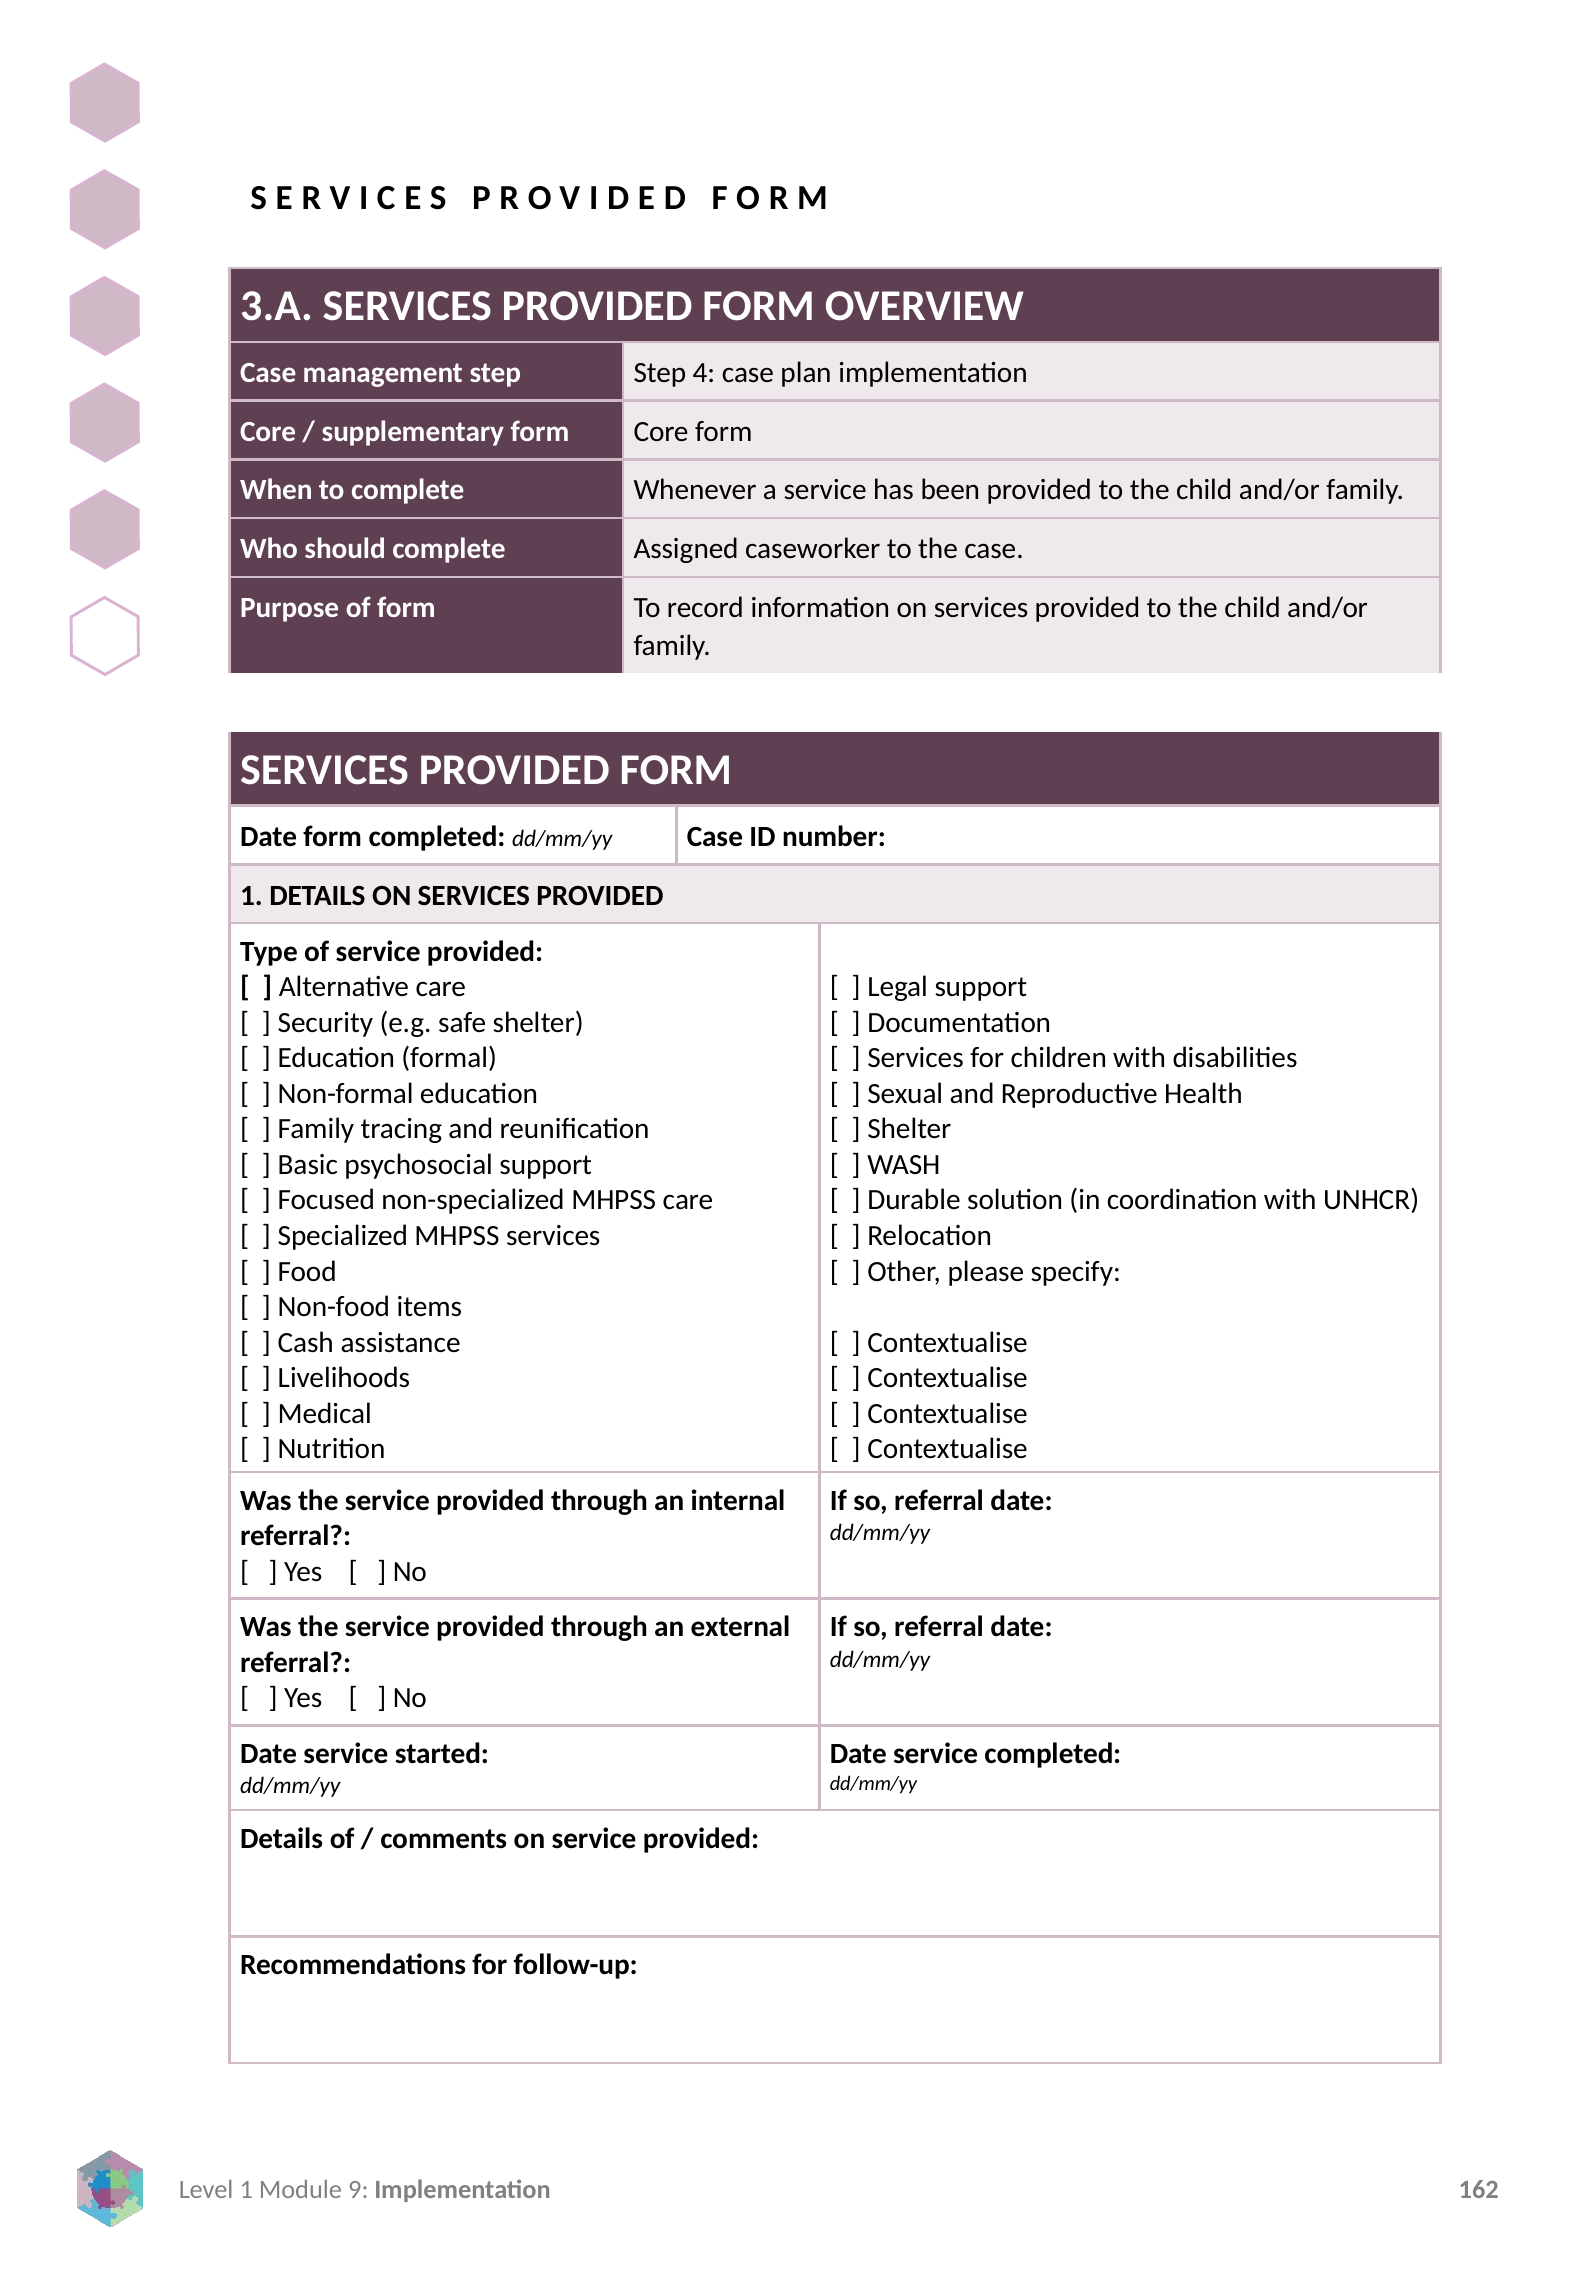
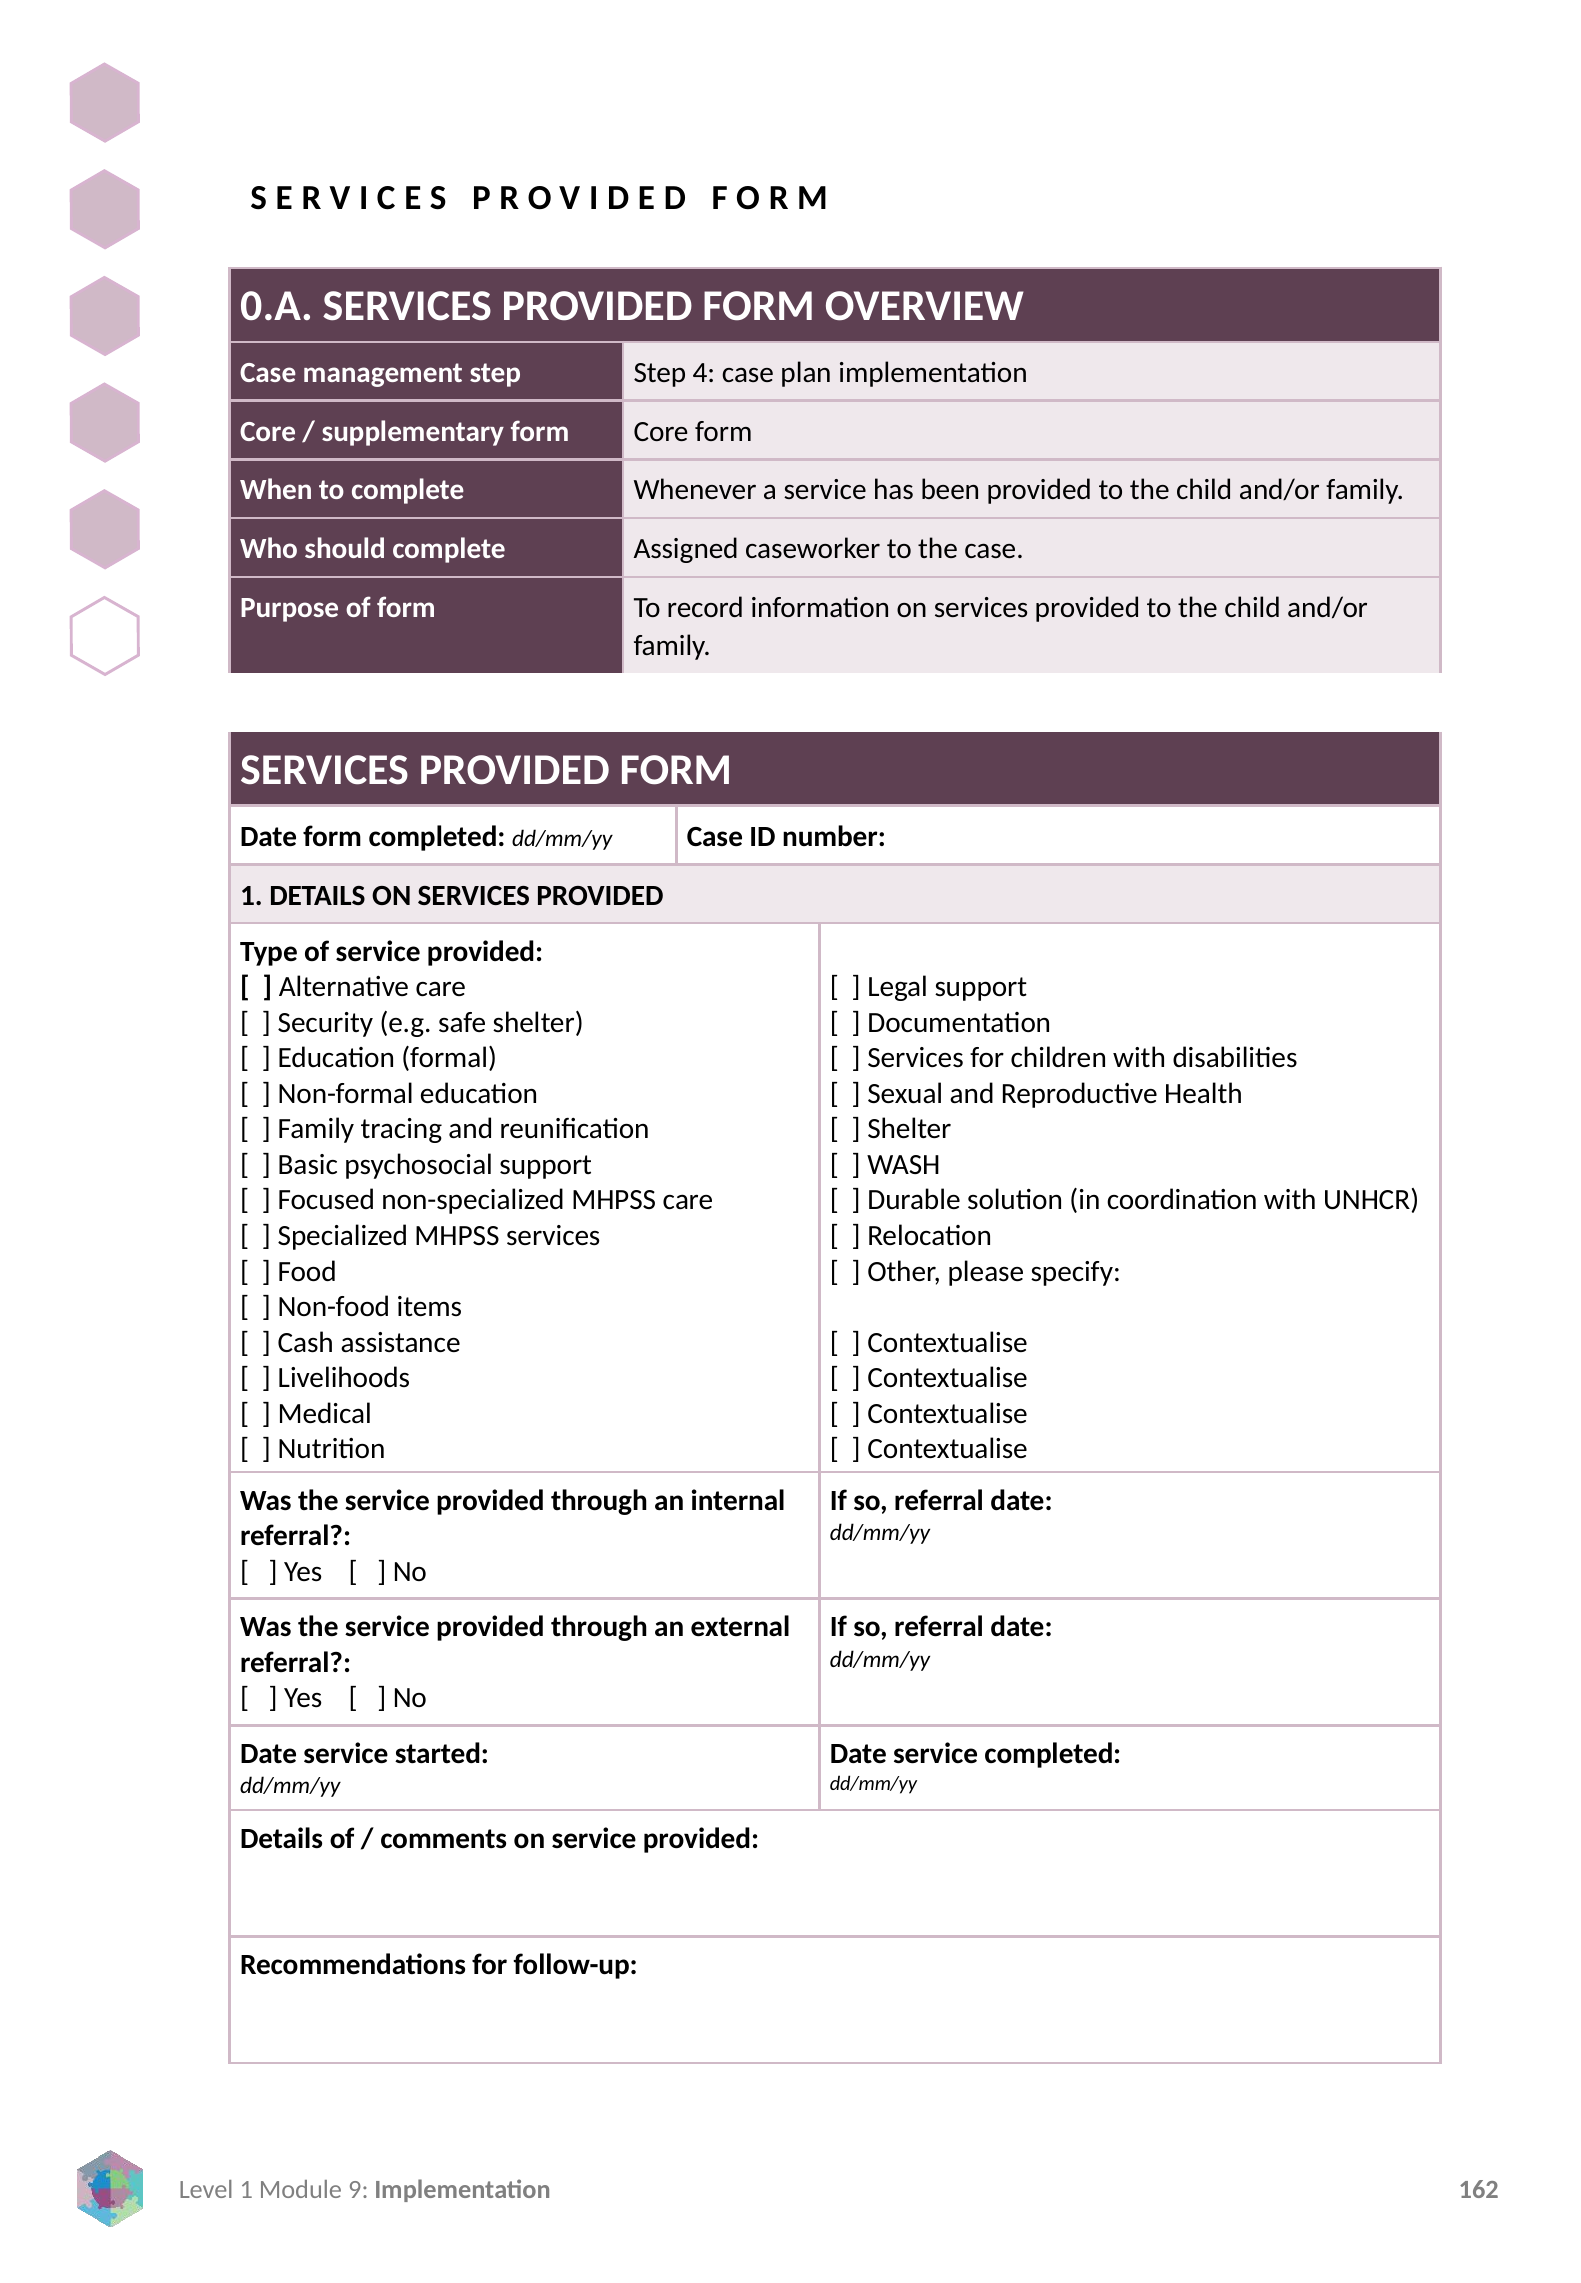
3.A: 3.A -> 0.A
